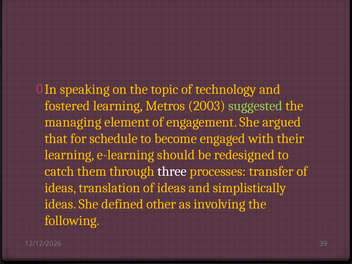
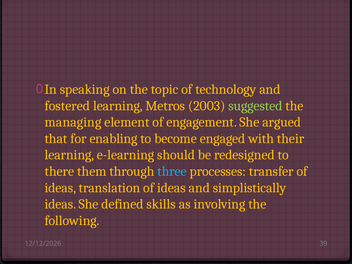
schedule: schedule -> enabling
catch: catch -> there
three colour: white -> light blue
other: other -> skills
